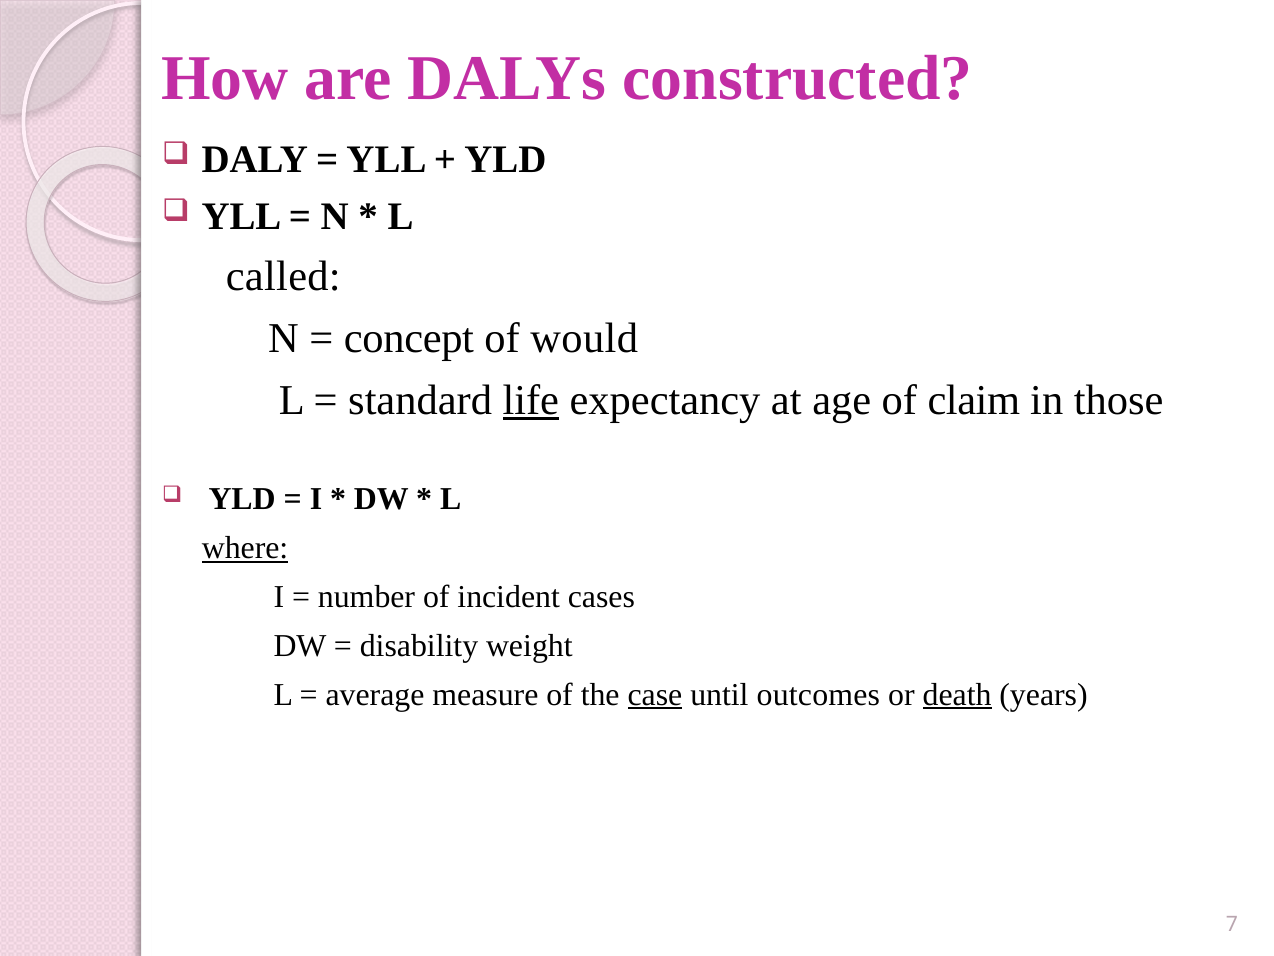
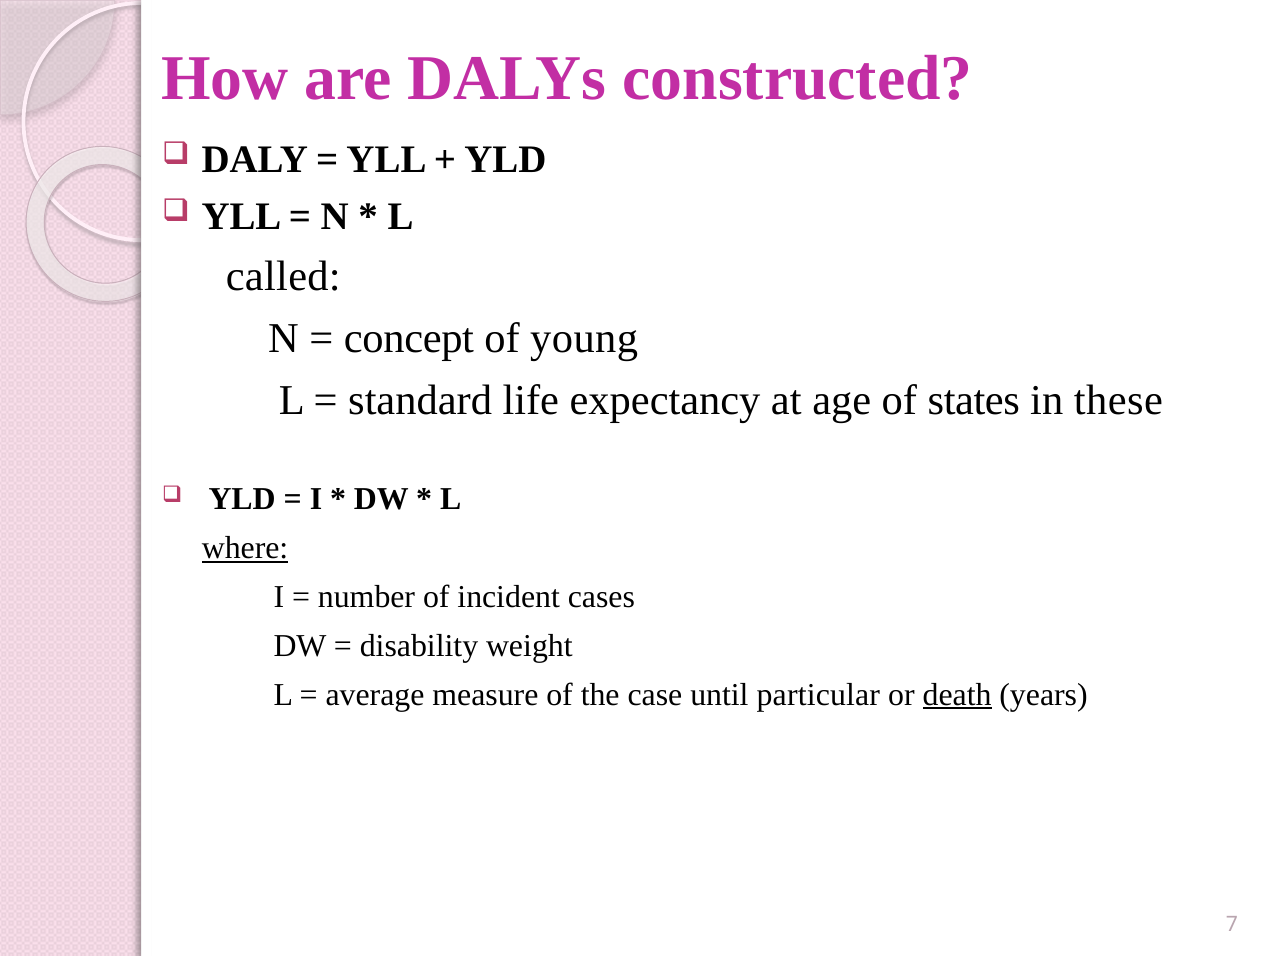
would: would -> young
life underline: present -> none
claim: claim -> states
those: those -> these
case underline: present -> none
outcomes: outcomes -> particular
